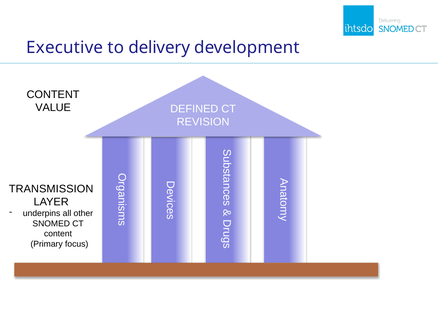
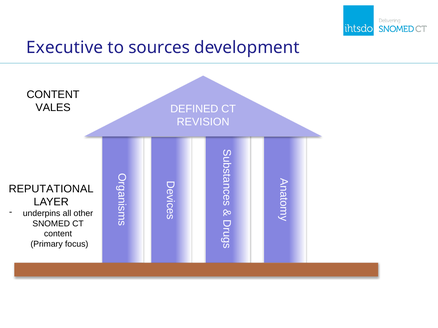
delivery: delivery -> sources
VALUE: VALUE -> VALES
TRANSMISSION: TRANSMISSION -> REPUTATIONAL
